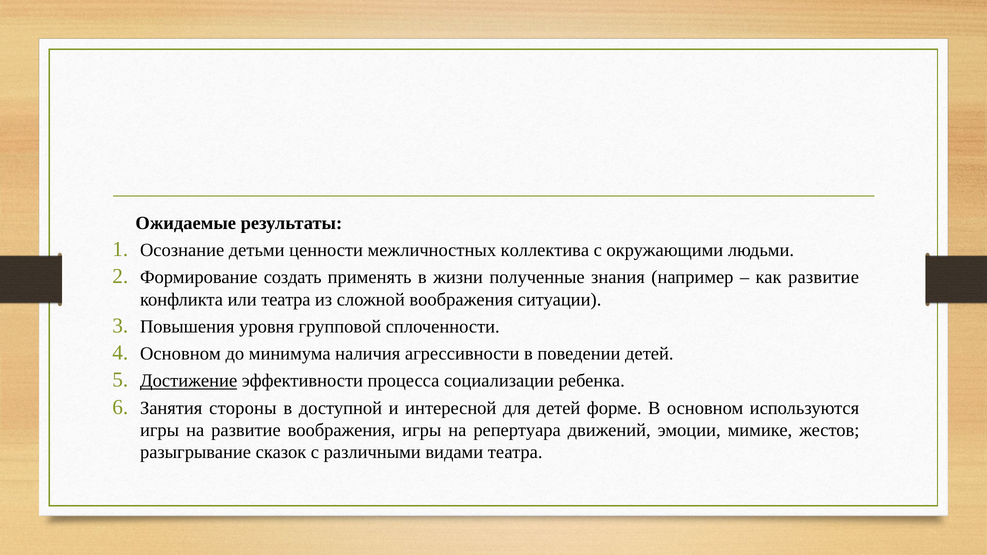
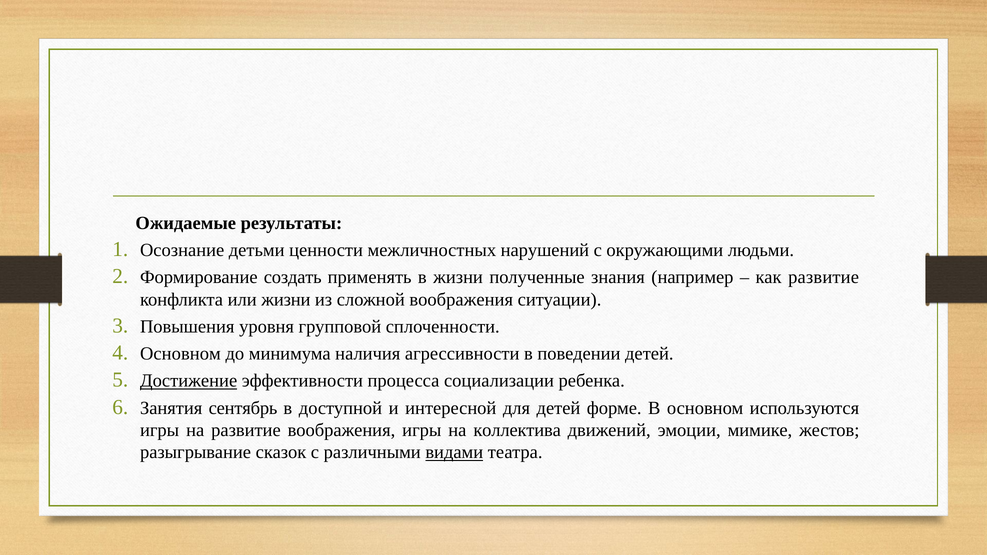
коллектива: коллектива -> нарушений
или театра: театра -> жизни
стороны: стороны -> сентябрь
репертуара: репертуара -> коллектива
видами underline: none -> present
